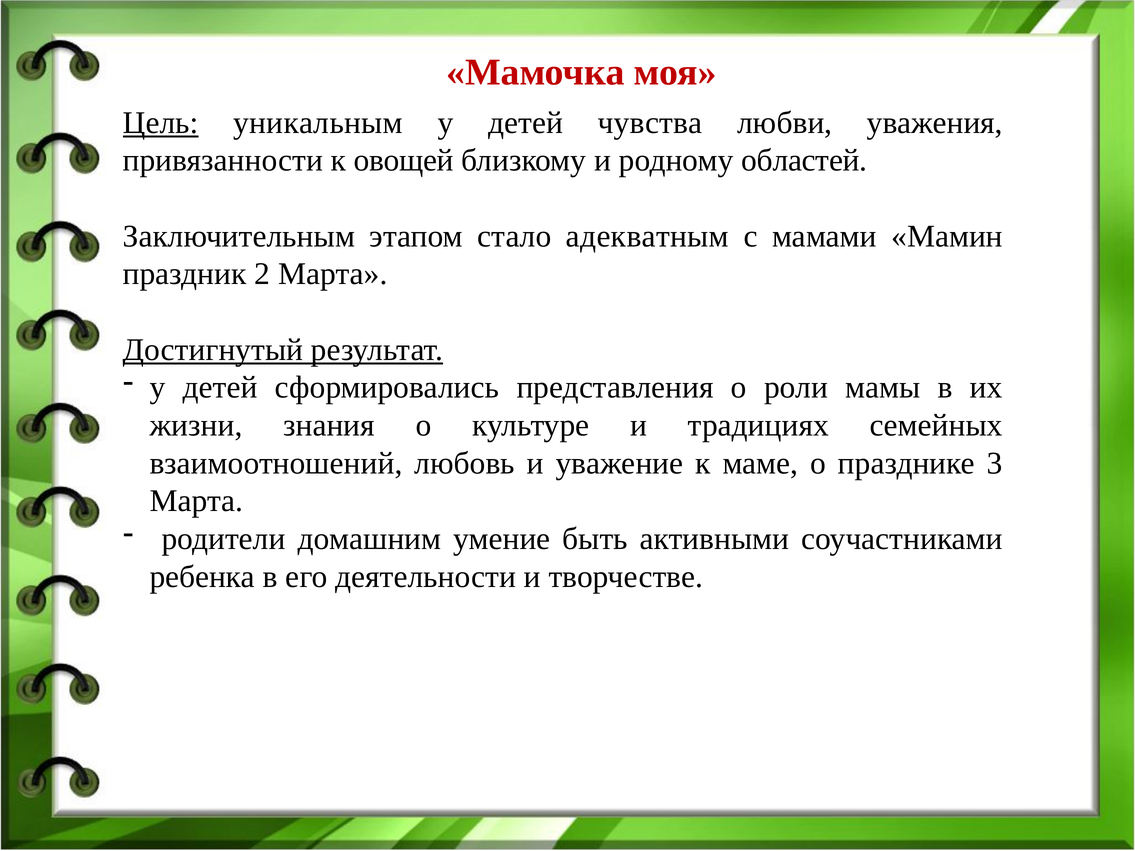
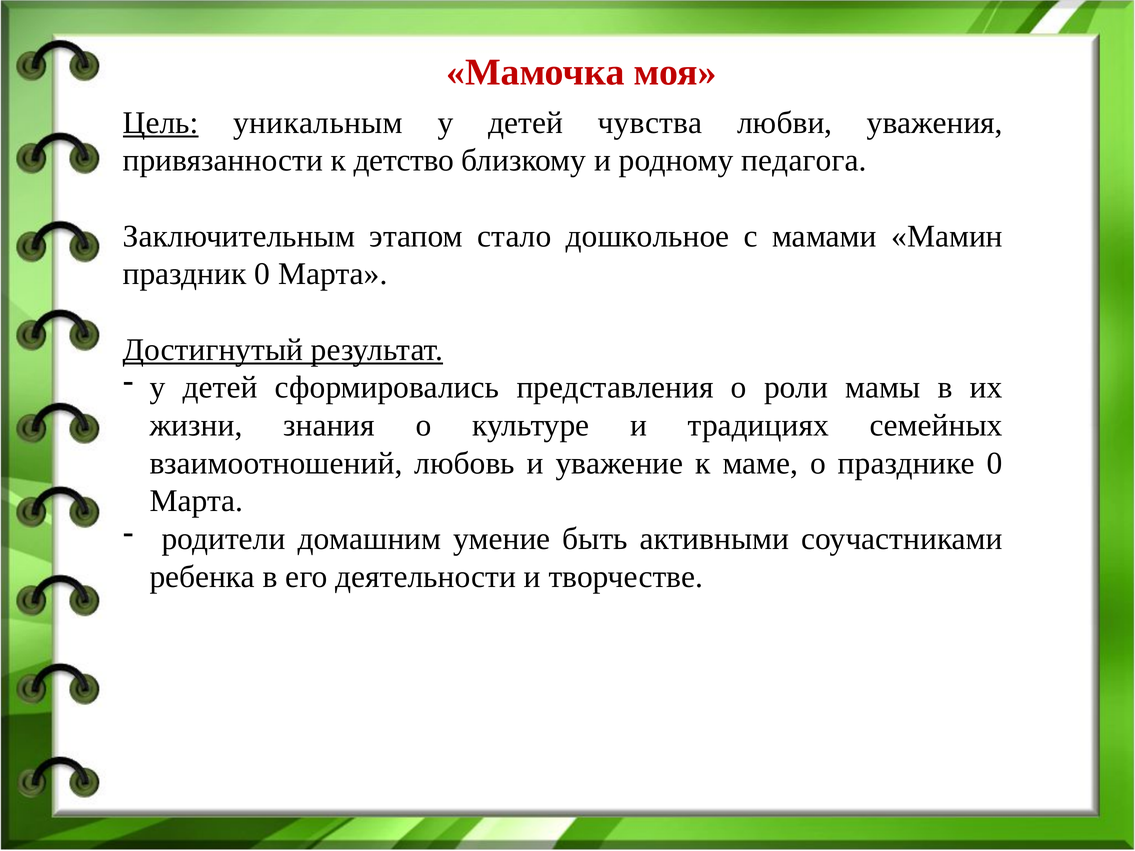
овощей: овощей -> детство
областей: областей -> педагога
адекватным: адекватным -> дошкольное
праздник 2: 2 -> 0
празднике 3: 3 -> 0
